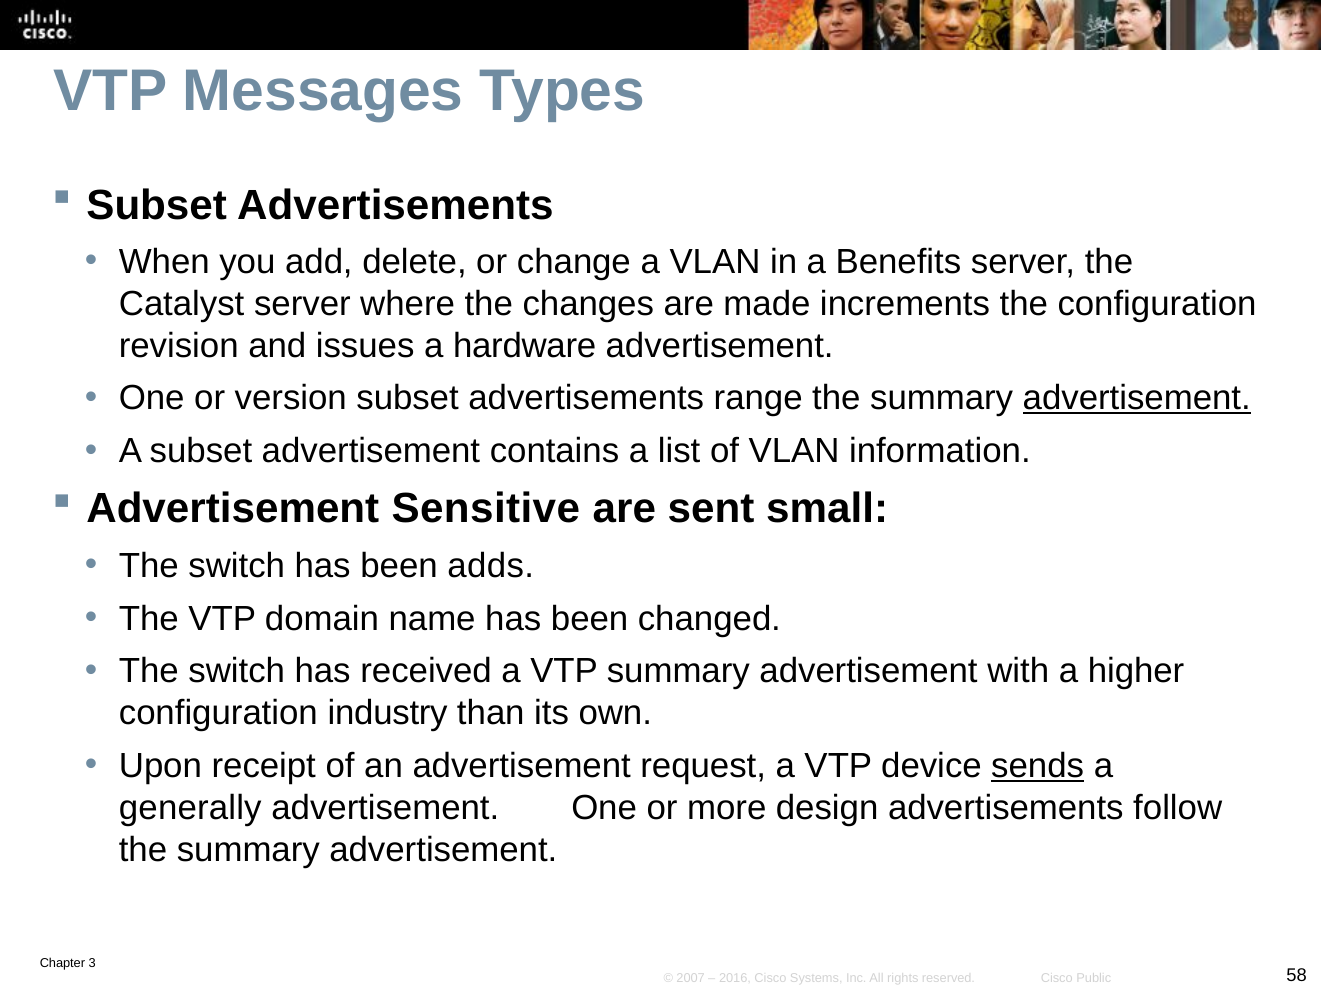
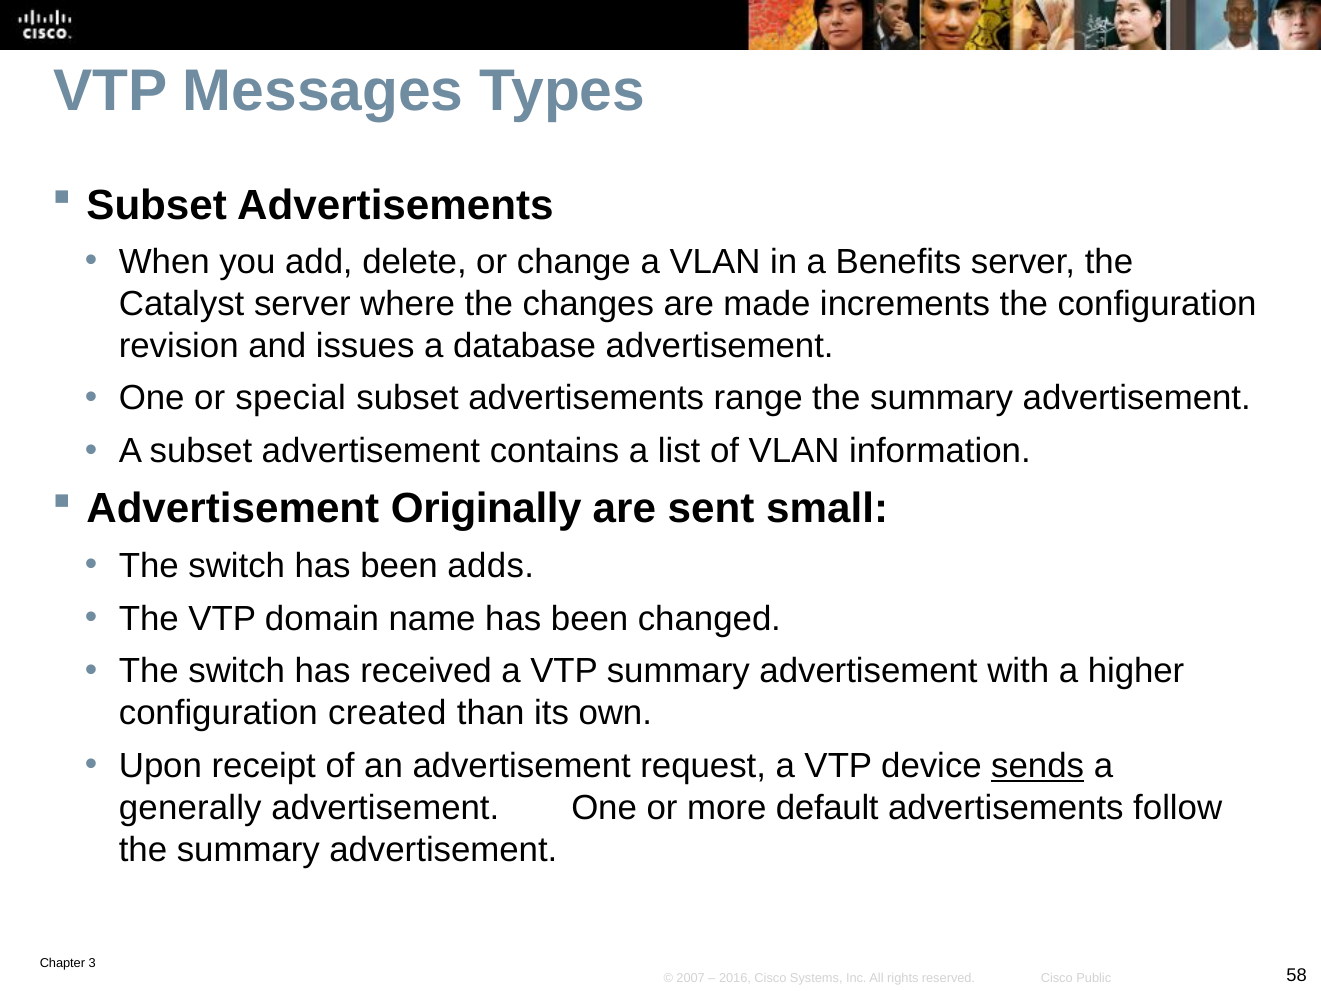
hardware: hardware -> database
version: version -> special
advertisement at (1137, 398) underline: present -> none
Sensitive: Sensitive -> Originally
industry: industry -> created
design: design -> default
